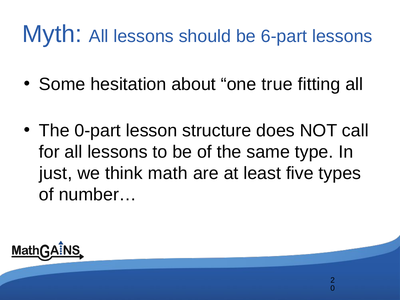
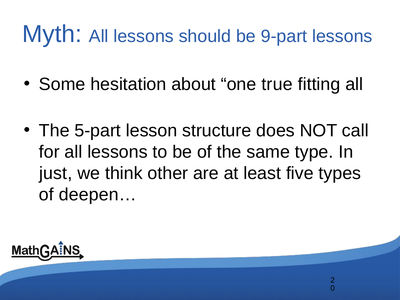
6-part: 6-part -> 9-part
0-part: 0-part -> 5-part
math: math -> other
number…: number… -> deepen…
